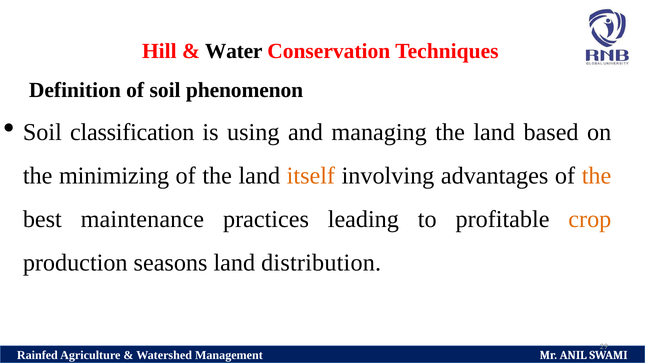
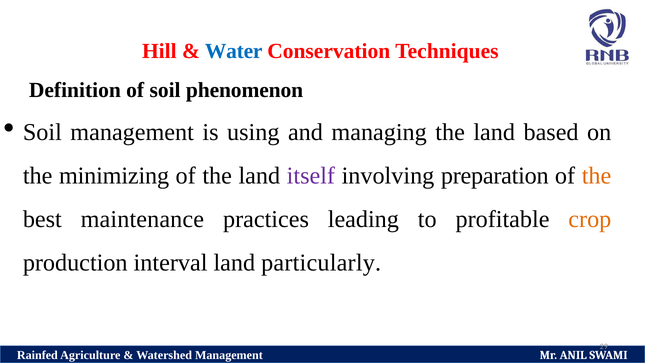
Water colour: black -> blue
Soil classification: classification -> management
itself colour: orange -> purple
advantages: advantages -> preparation
seasons: seasons -> interval
distribution: distribution -> particularly
